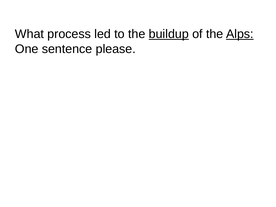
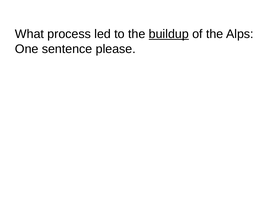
Alps underline: present -> none
